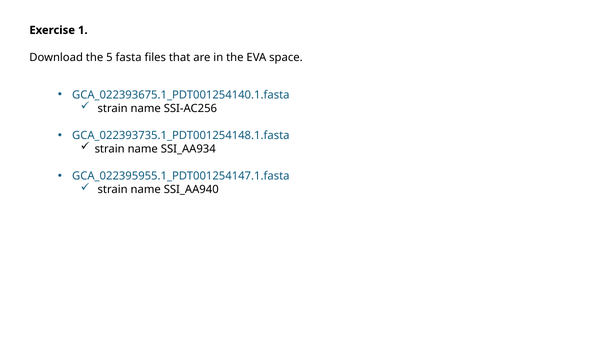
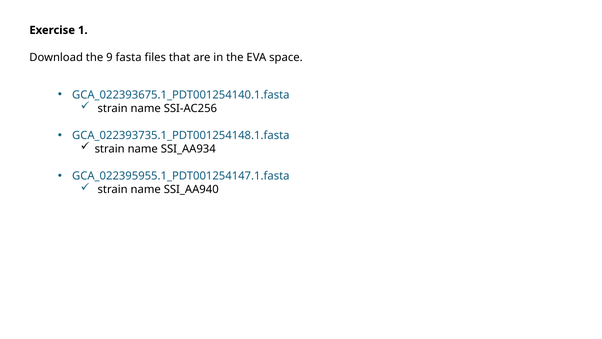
5: 5 -> 9
